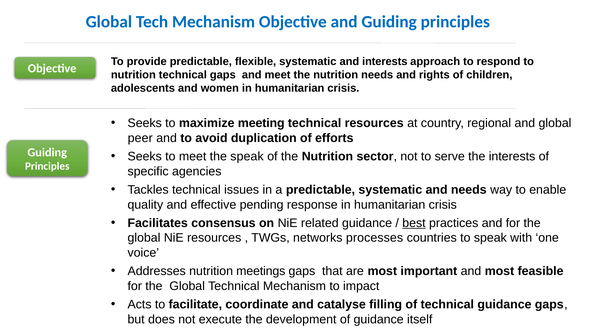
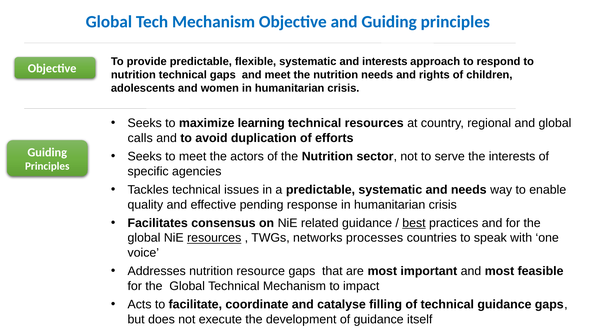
meeting: meeting -> learning
peer: peer -> calls
the speak: speak -> actors
resources at (214, 238) underline: none -> present
meetings: meetings -> resource
